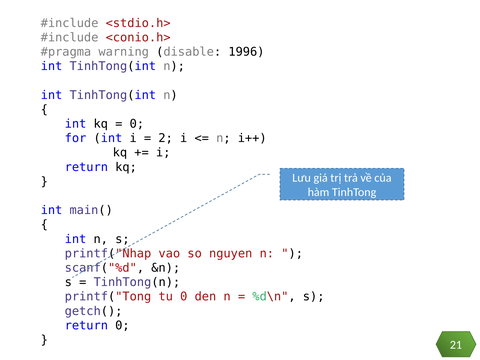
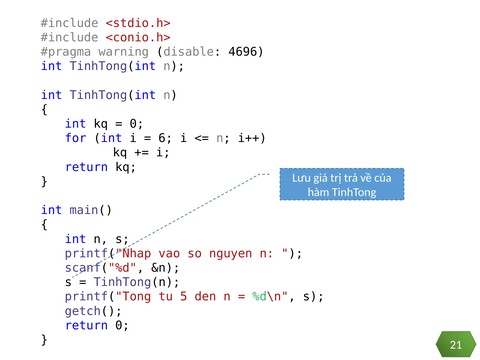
1996: 1996 -> 4696
2: 2 -> 6
tu 0: 0 -> 5
